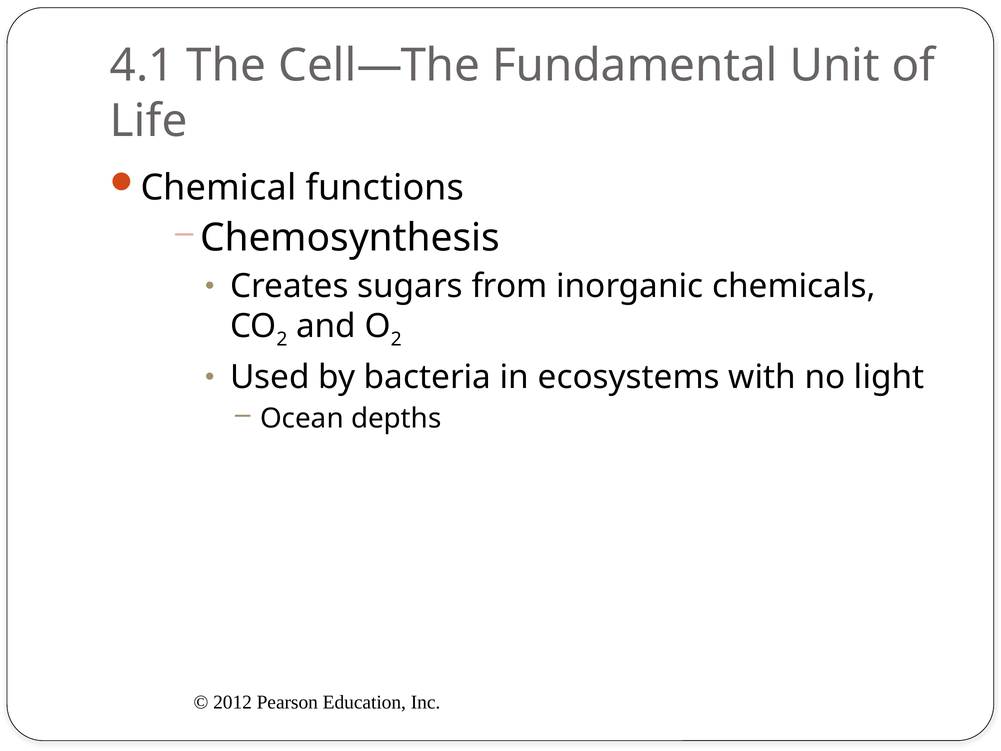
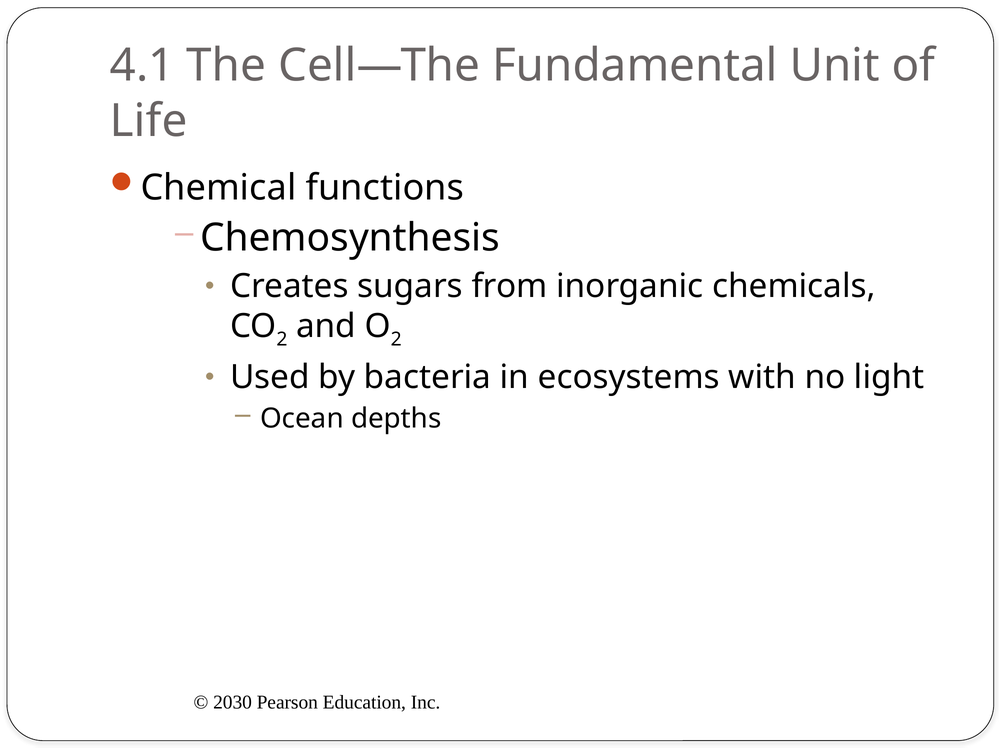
2012: 2012 -> 2030
